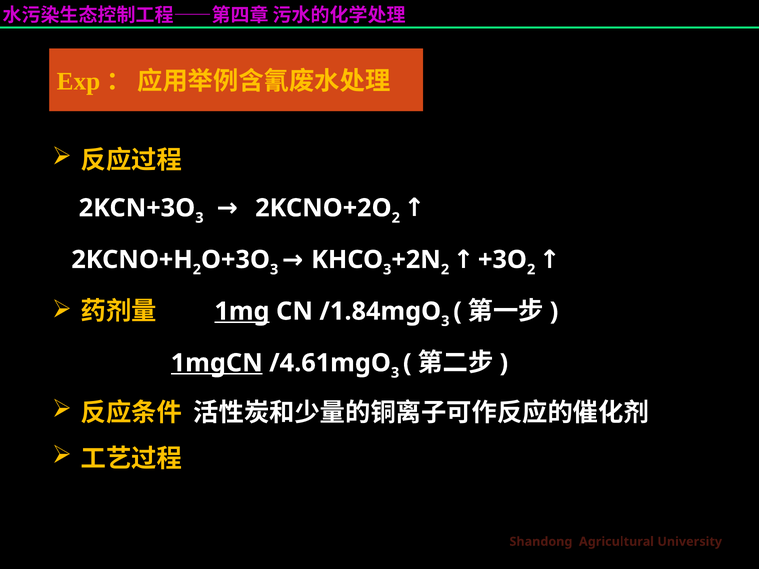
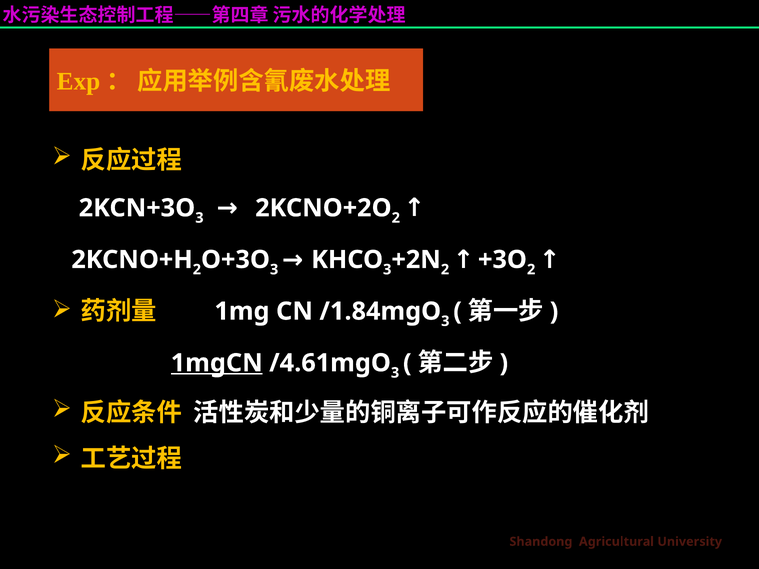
1mg underline: present -> none
